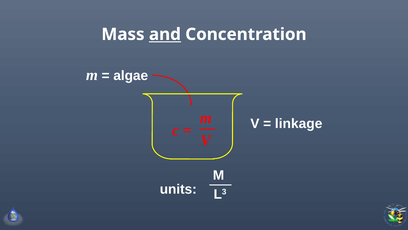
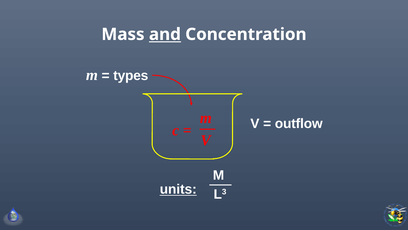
algae: algae -> types
linkage: linkage -> outflow
units underline: none -> present
